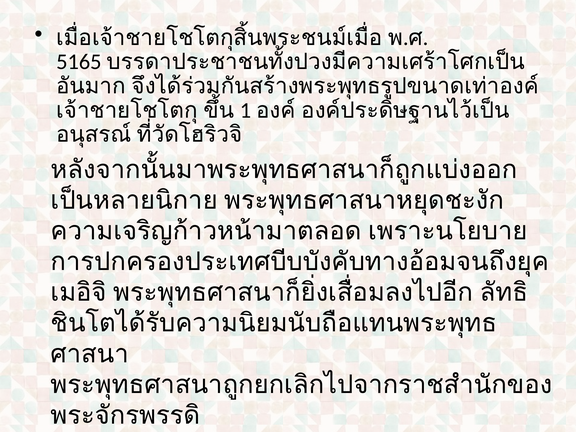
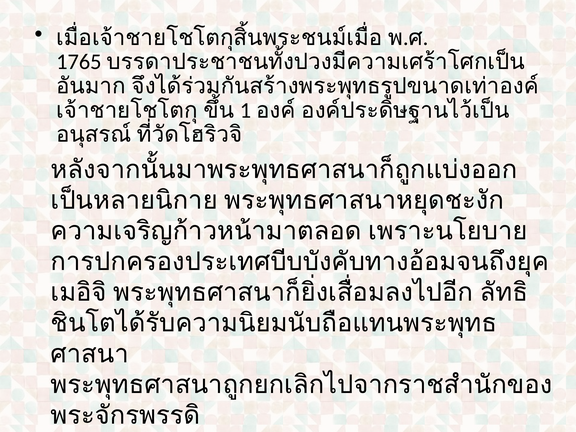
5165: 5165 -> 1765
